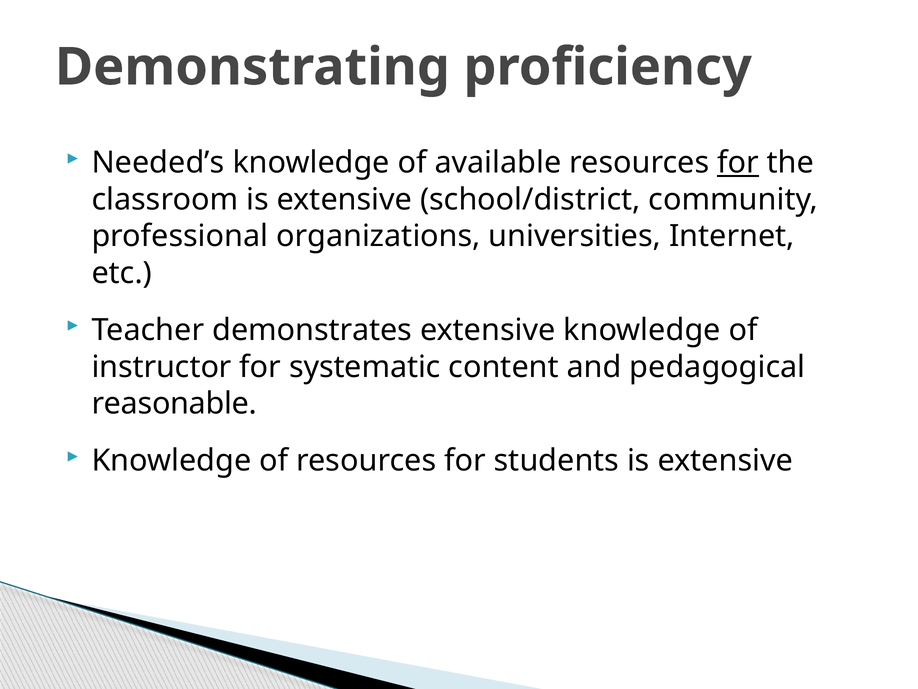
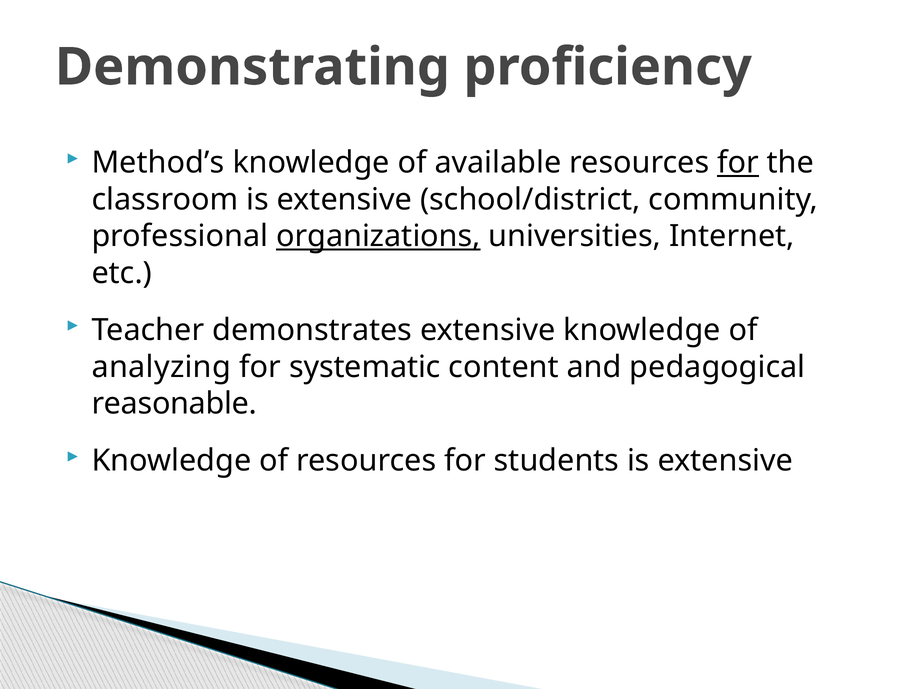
Needed’s: Needed’s -> Method’s
organizations underline: none -> present
instructor: instructor -> analyzing
